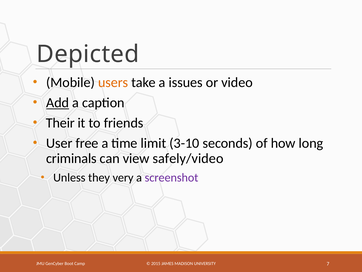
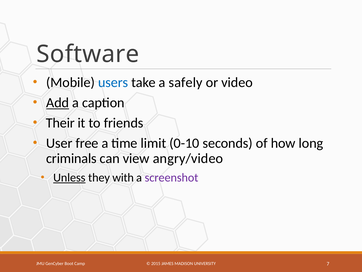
Depicted: Depicted -> Software
users colour: orange -> blue
issues: issues -> safely
3-10: 3-10 -> 0-10
safely/video: safely/video -> angry/video
Unless underline: none -> present
very: very -> with
